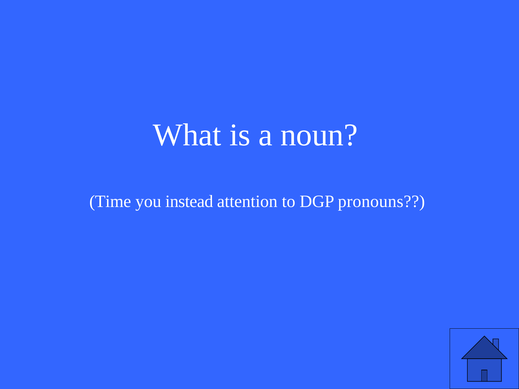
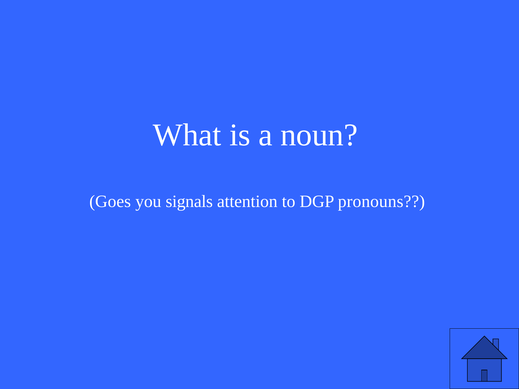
Time: Time -> Goes
instead: instead -> signals
